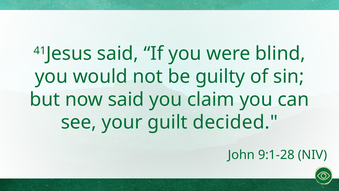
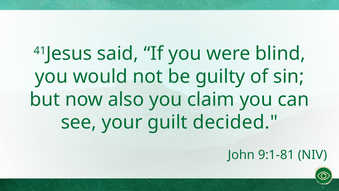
now said: said -> also
9:1-28: 9:1-28 -> 9:1-81
